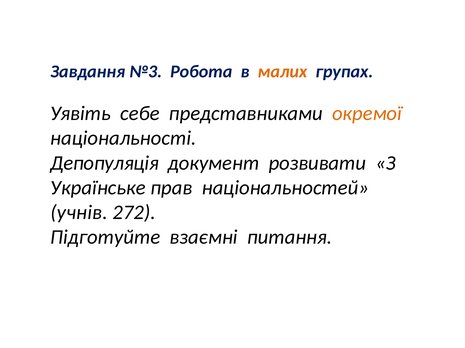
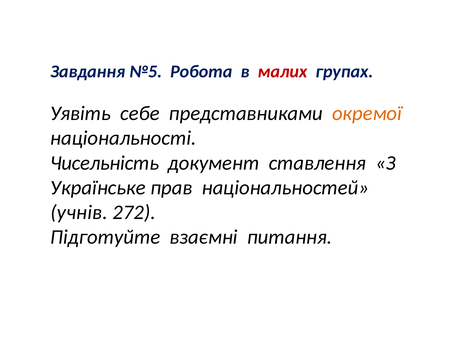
№3: №3 -> №5
малих colour: orange -> red
Депопуляція: Депопуляція -> Чисельність
розвивати: розвивати -> ставлення
